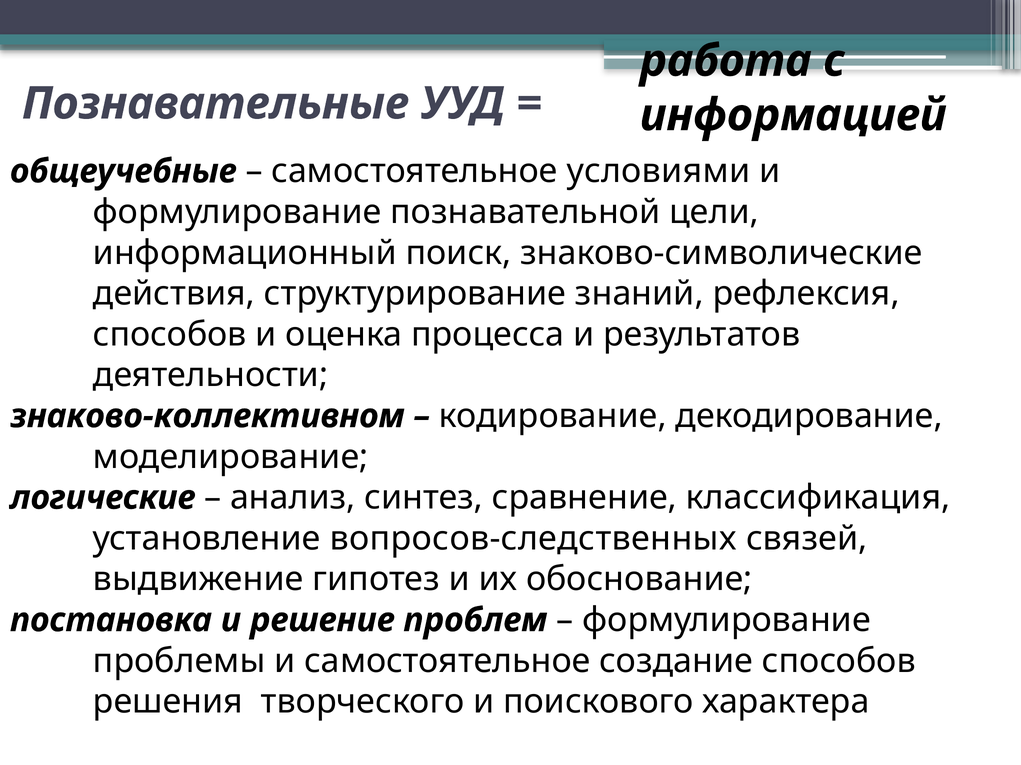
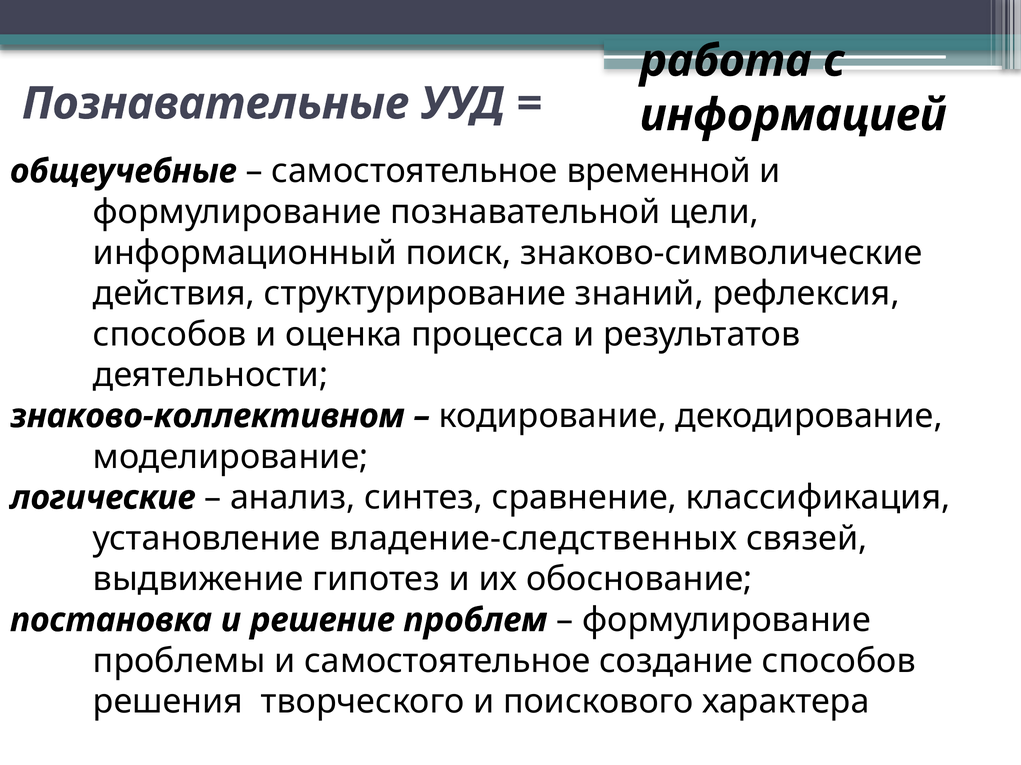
условиями: условиями -> временной
вопросов-следственных: вопросов-следственных -> владение-следственных
